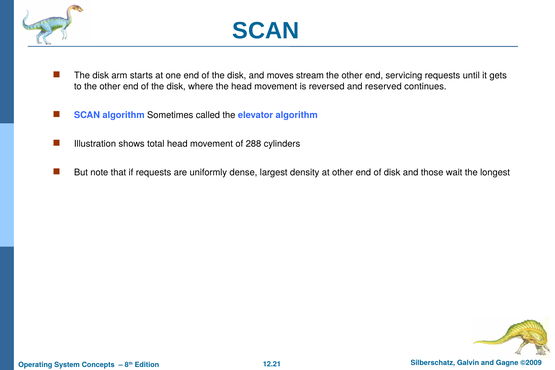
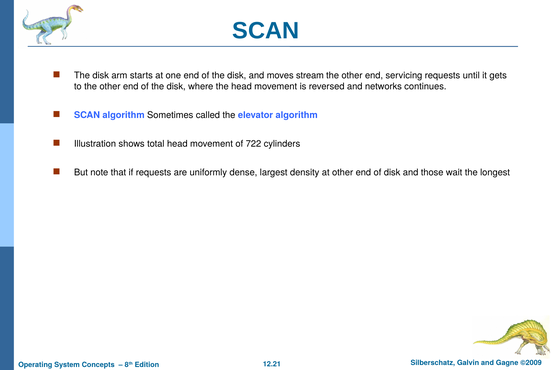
reserved: reserved -> networks
288: 288 -> 722
